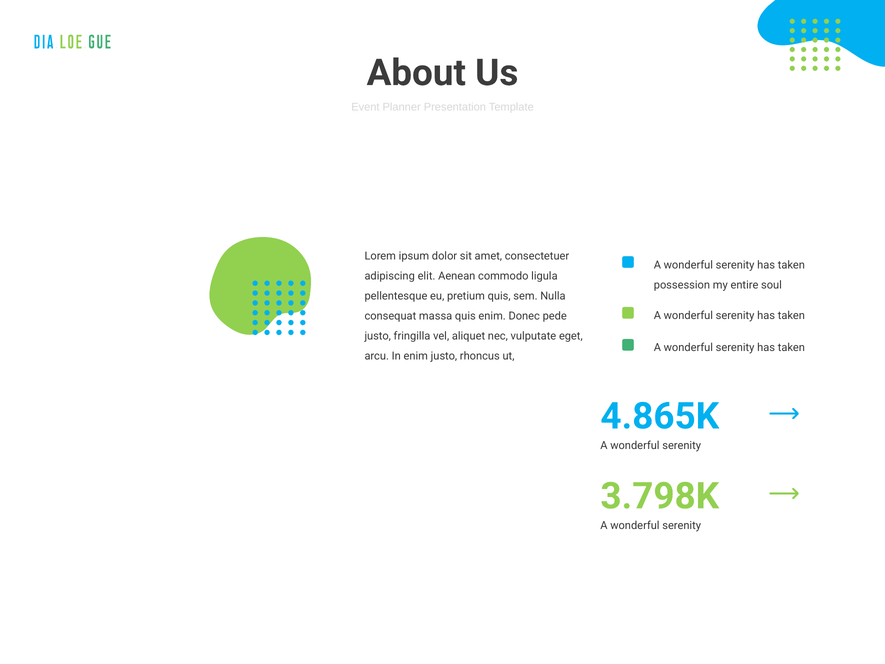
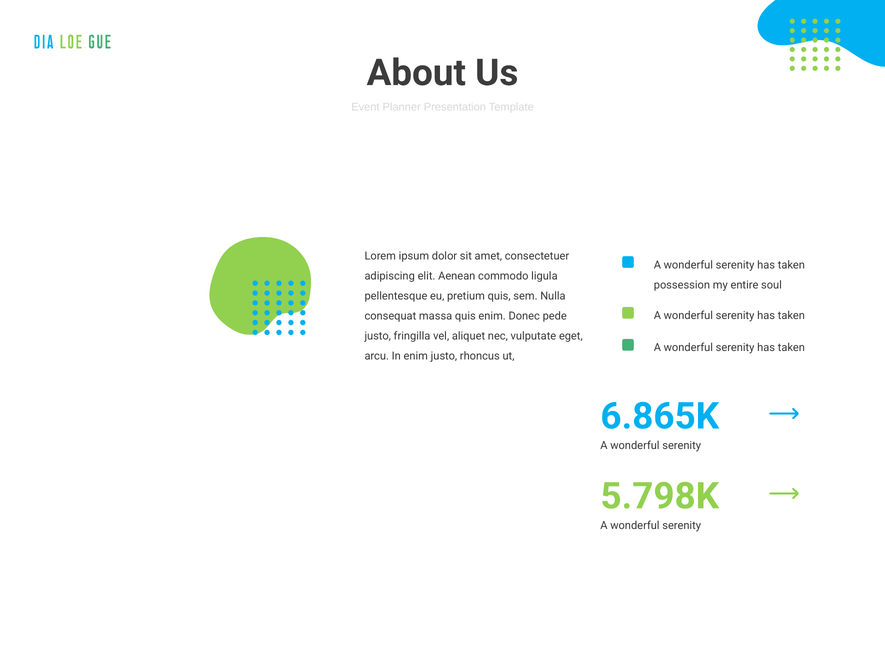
4.865K: 4.865K -> 6.865K
3.798K: 3.798K -> 5.798K
